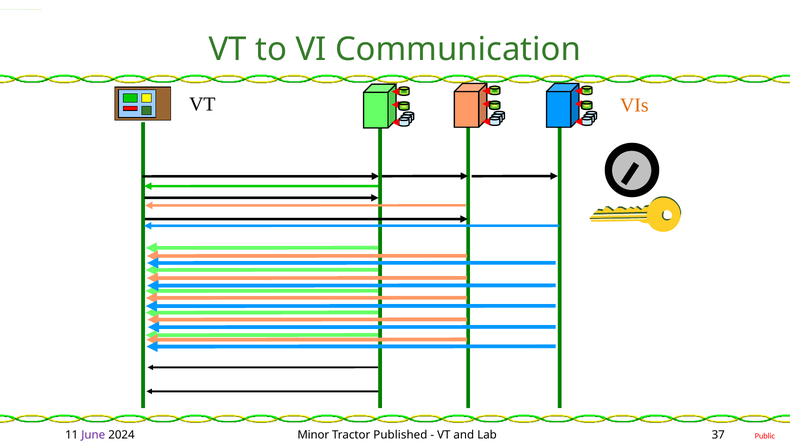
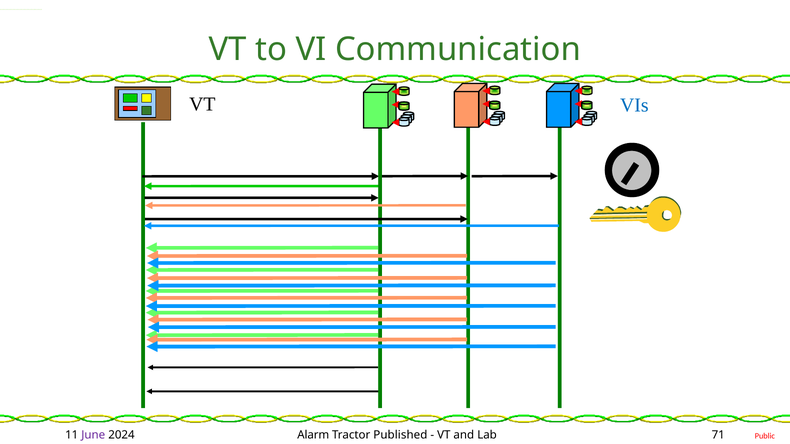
VIs colour: orange -> blue
Minor: Minor -> Alarm
37: 37 -> 71
